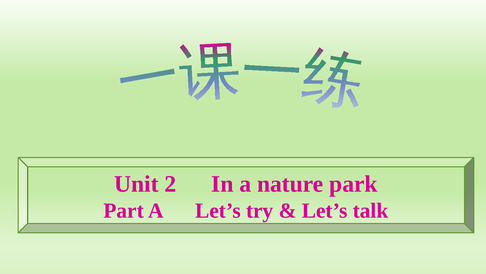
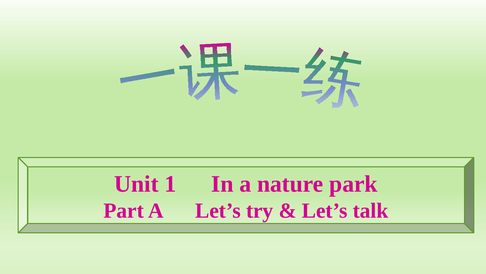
2: 2 -> 1
